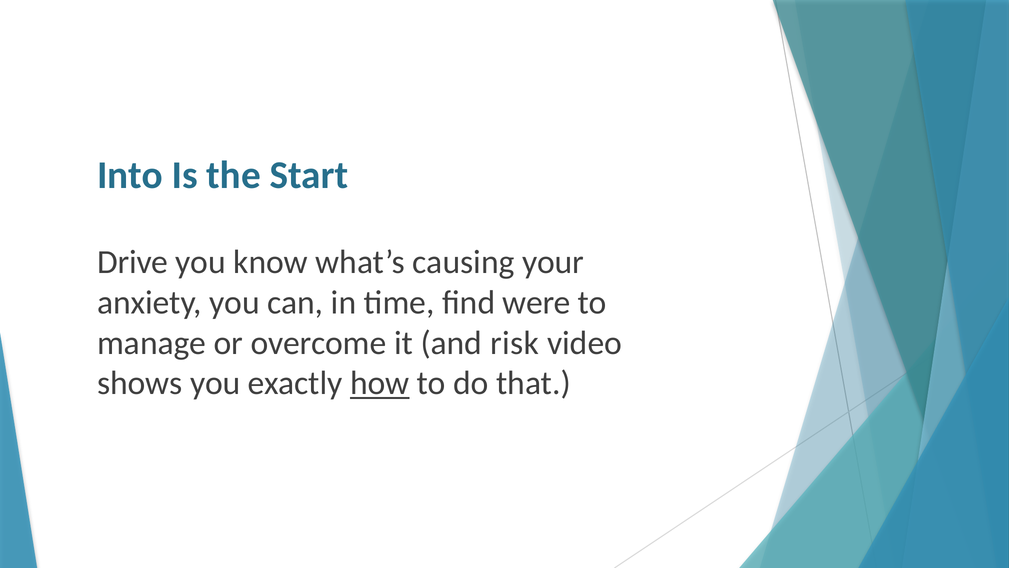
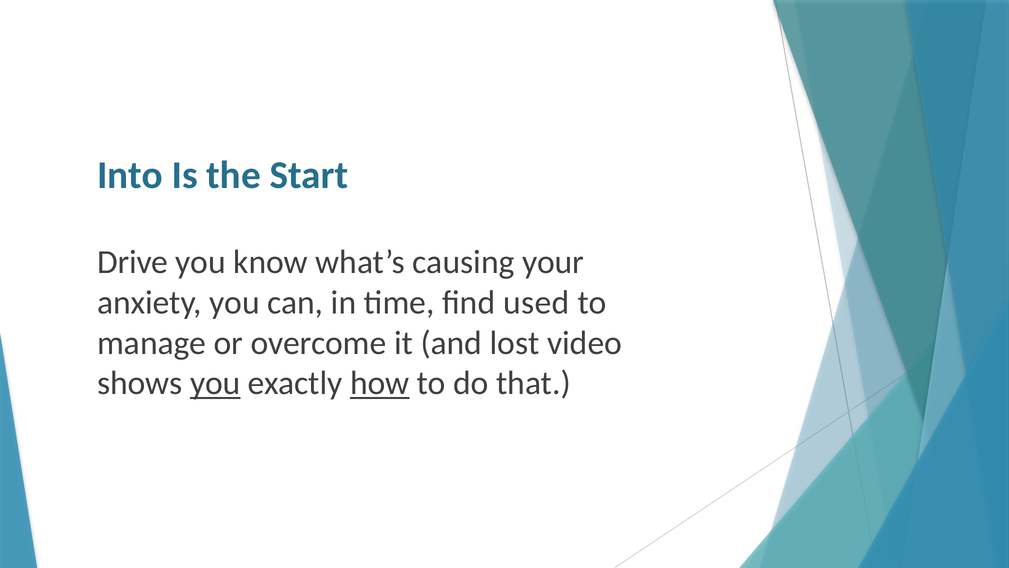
were: were -> used
risk: risk -> lost
you at (215, 383) underline: none -> present
